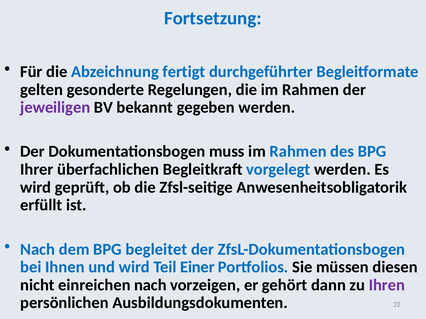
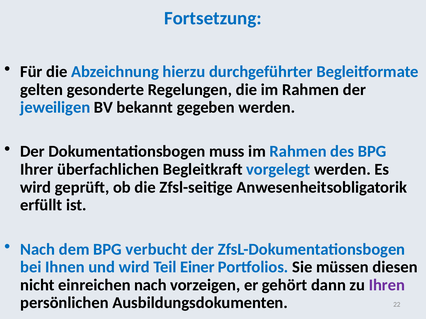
fertigt: fertigt -> hierzu
jeweiligen colour: purple -> blue
begleitet: begleitet -> verbucht
